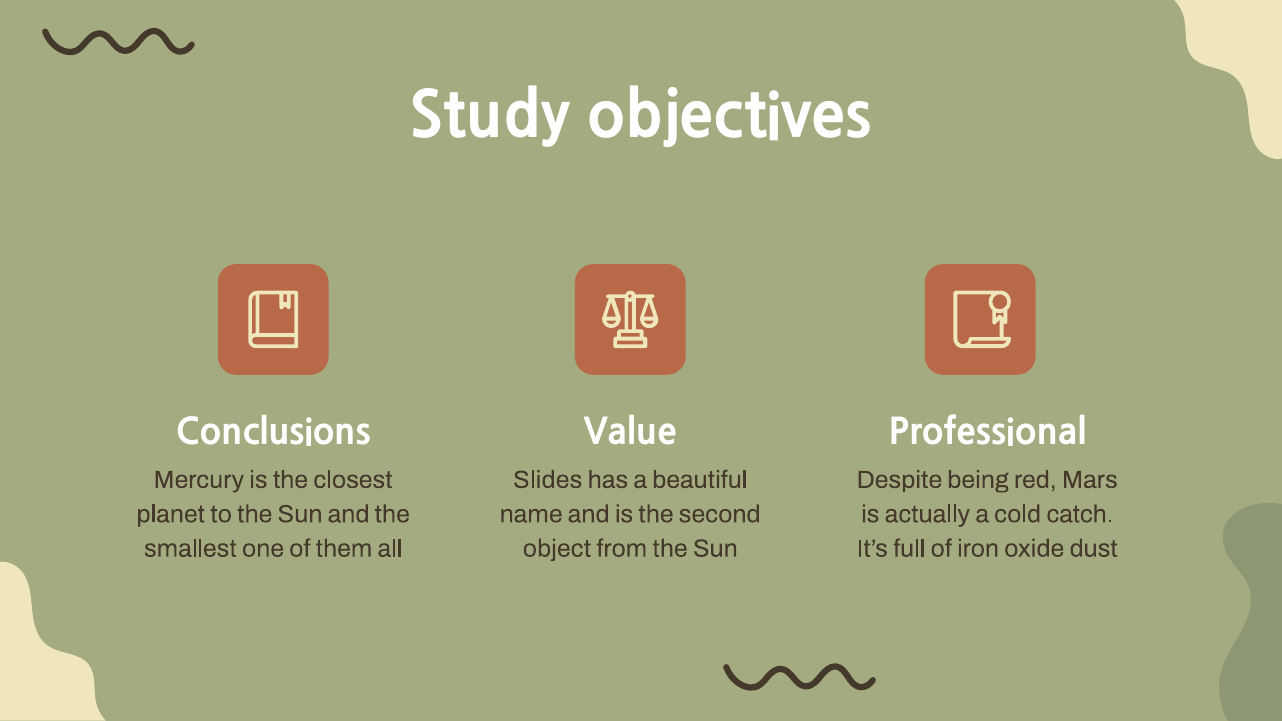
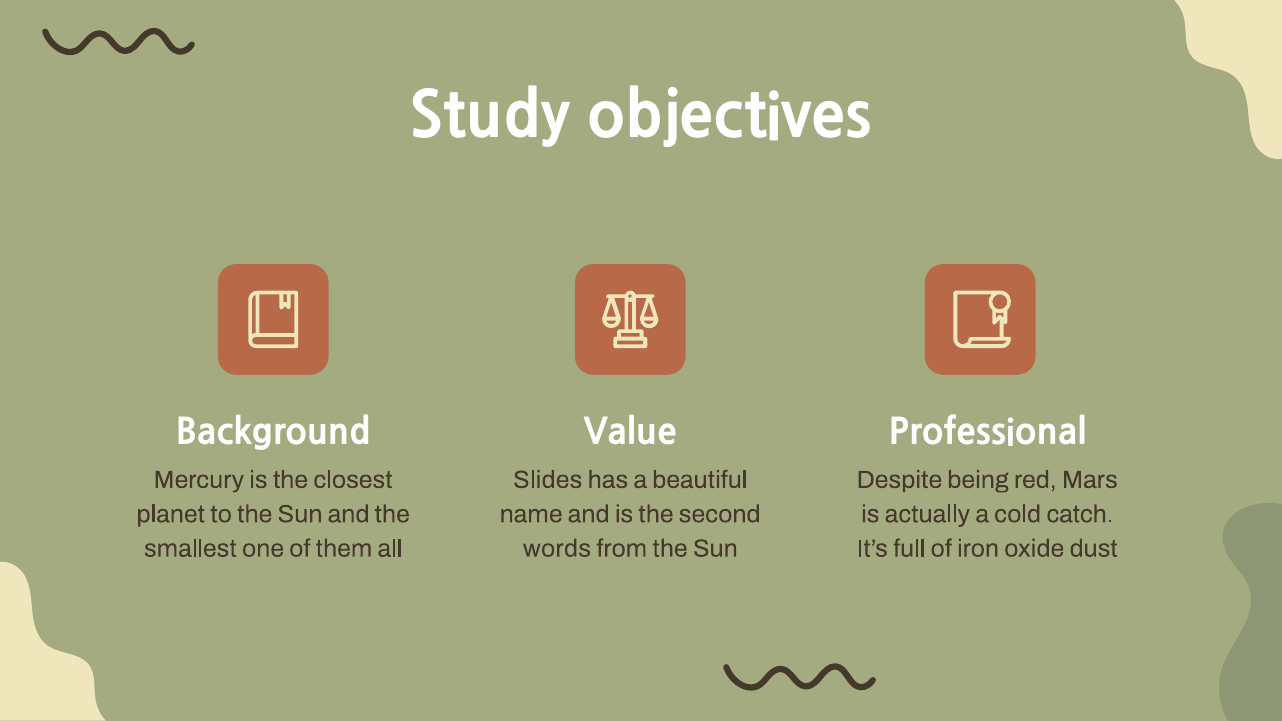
Conclusions: Conclusions -> Background
object: object -> words
